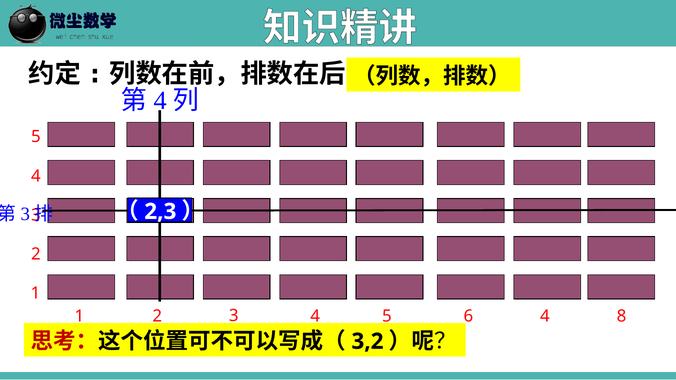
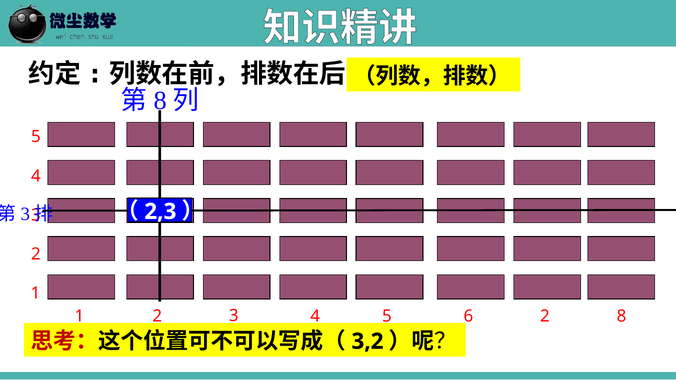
4 at (160, 101): 4 -> 8
6 4: 4 -> 2
